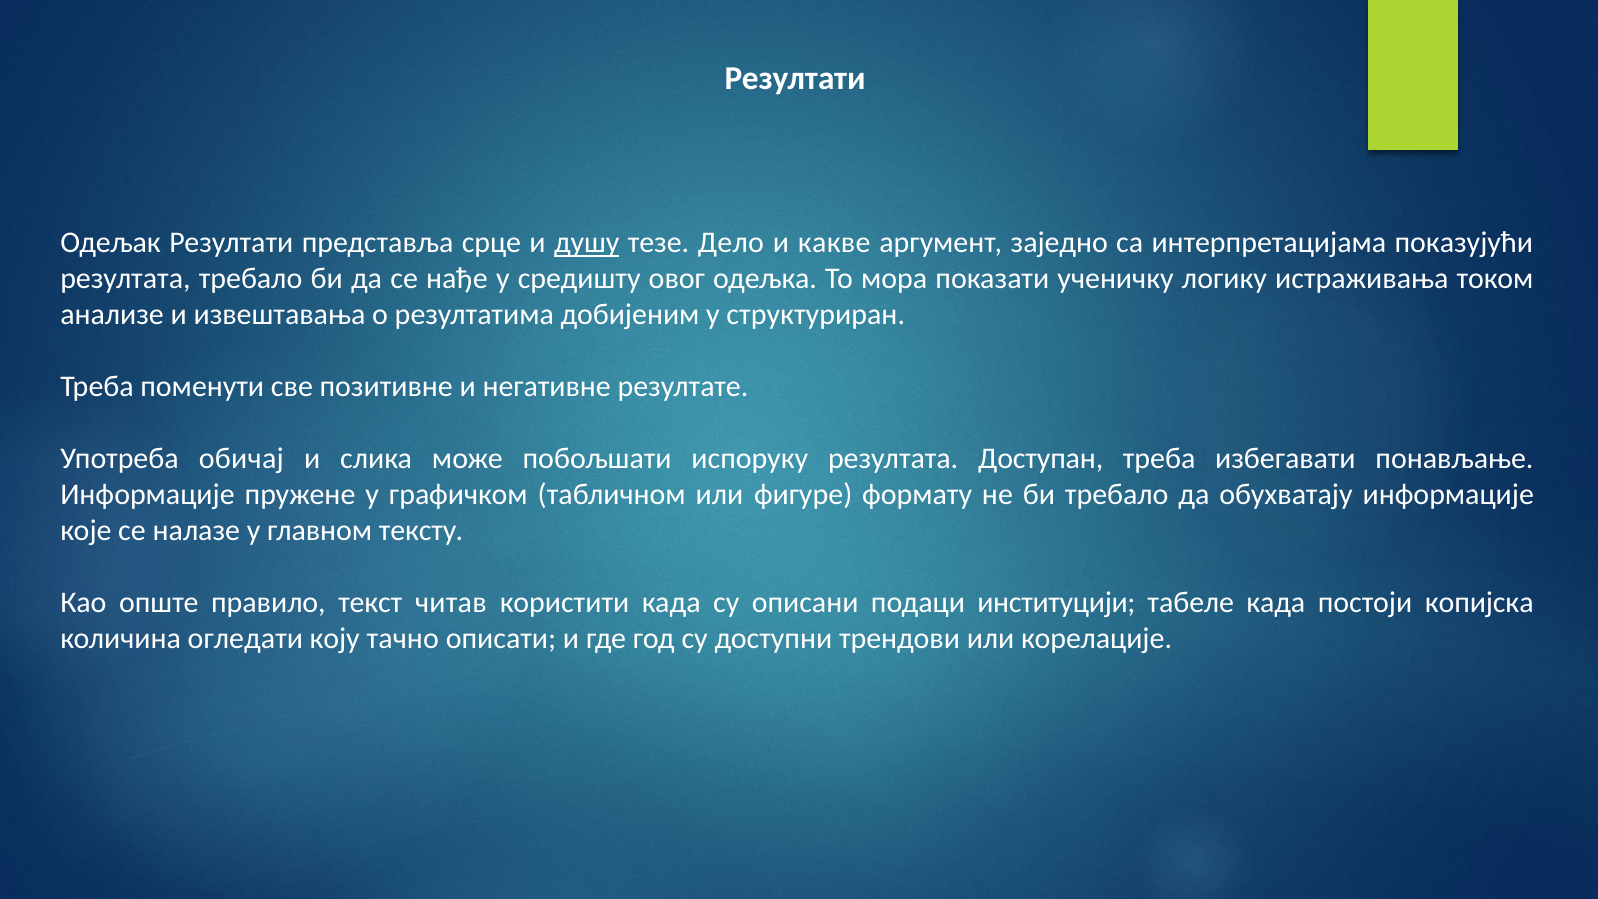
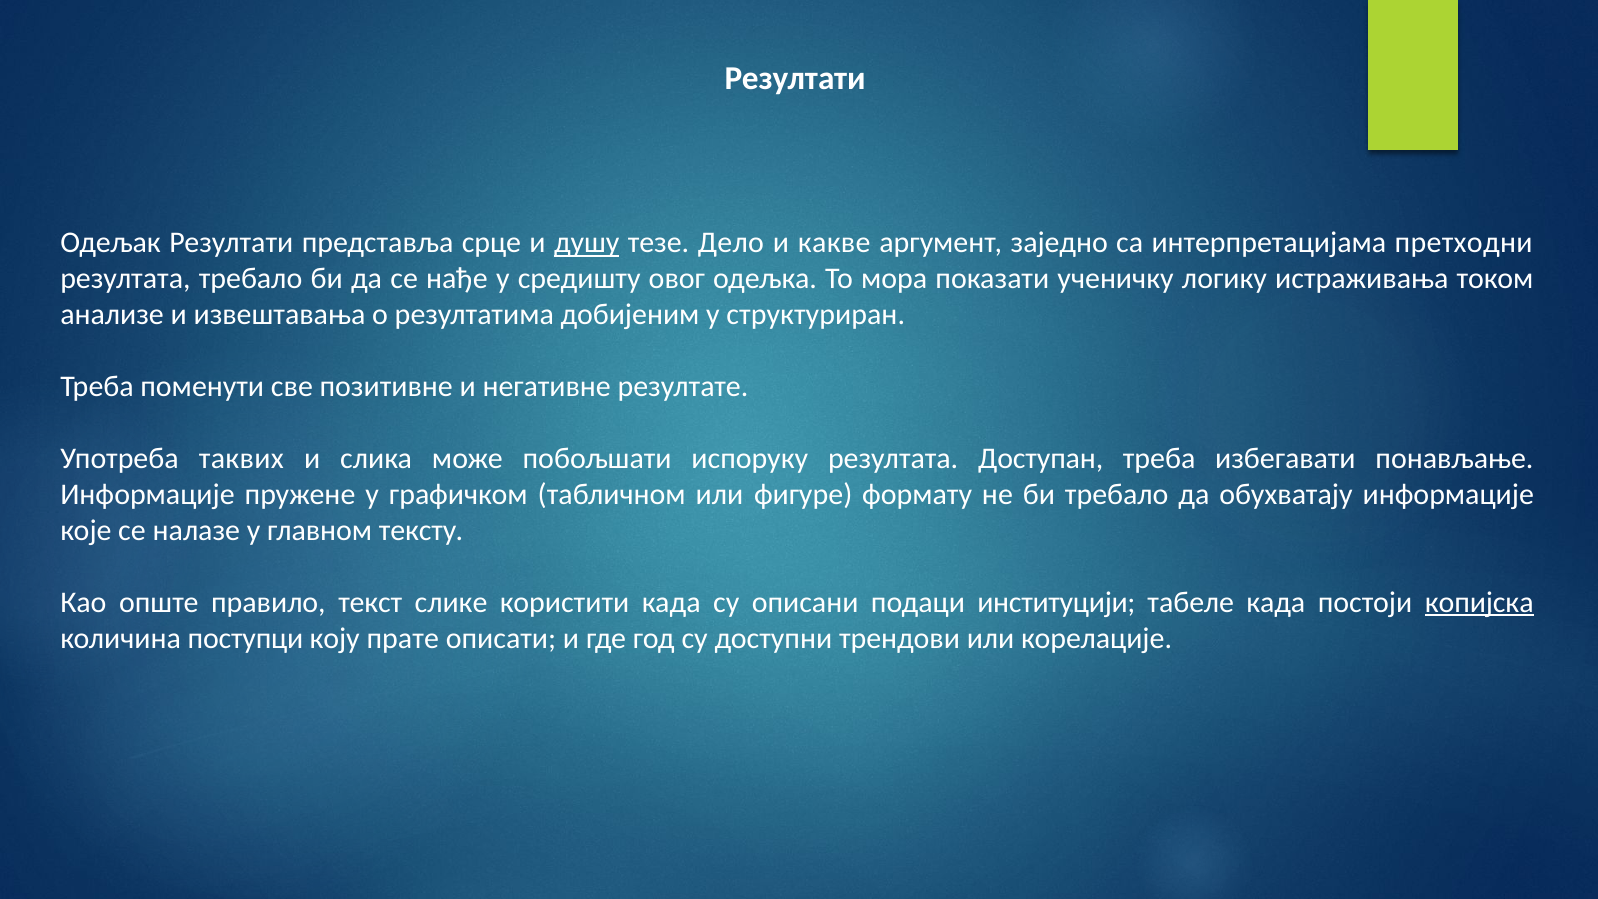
показујући: показујући -> претходни
обичај: обичај -> таквих
читав: читав -> слике
копијска underline: none -> present
огледати: огледати -> поступци
тачно: тачно -> прате
